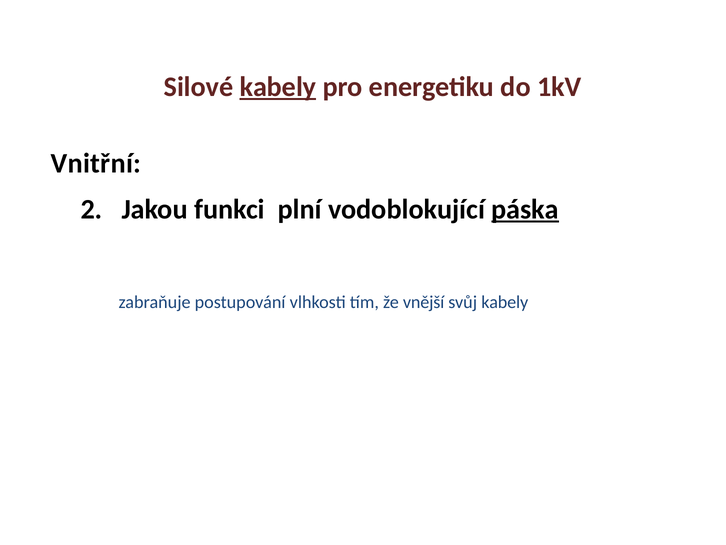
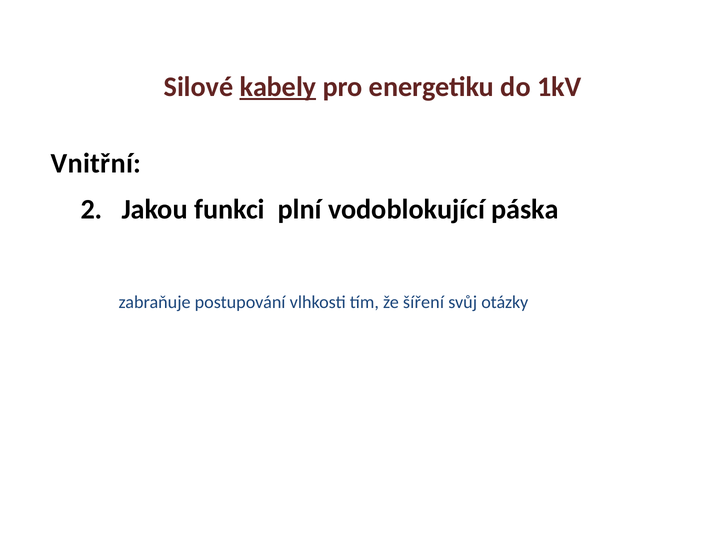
páska underline: present -> none
vnější: vnější -> šíření
svůj kabely: kabely -> otázky
